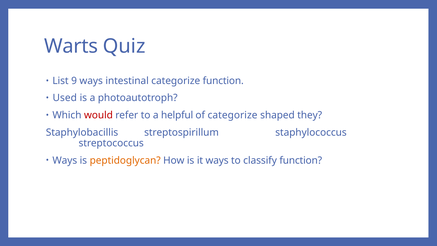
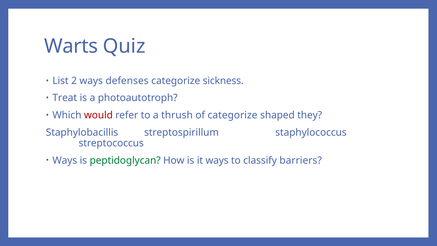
9: 9 -> 2
intestinal: intestinal -> defenses
categorize function: function -> sickness
Used: Used -> Treat
helpful: helpful -> thrush
peptidoglycan colour: orange -> green
classify function: function -> barriers
